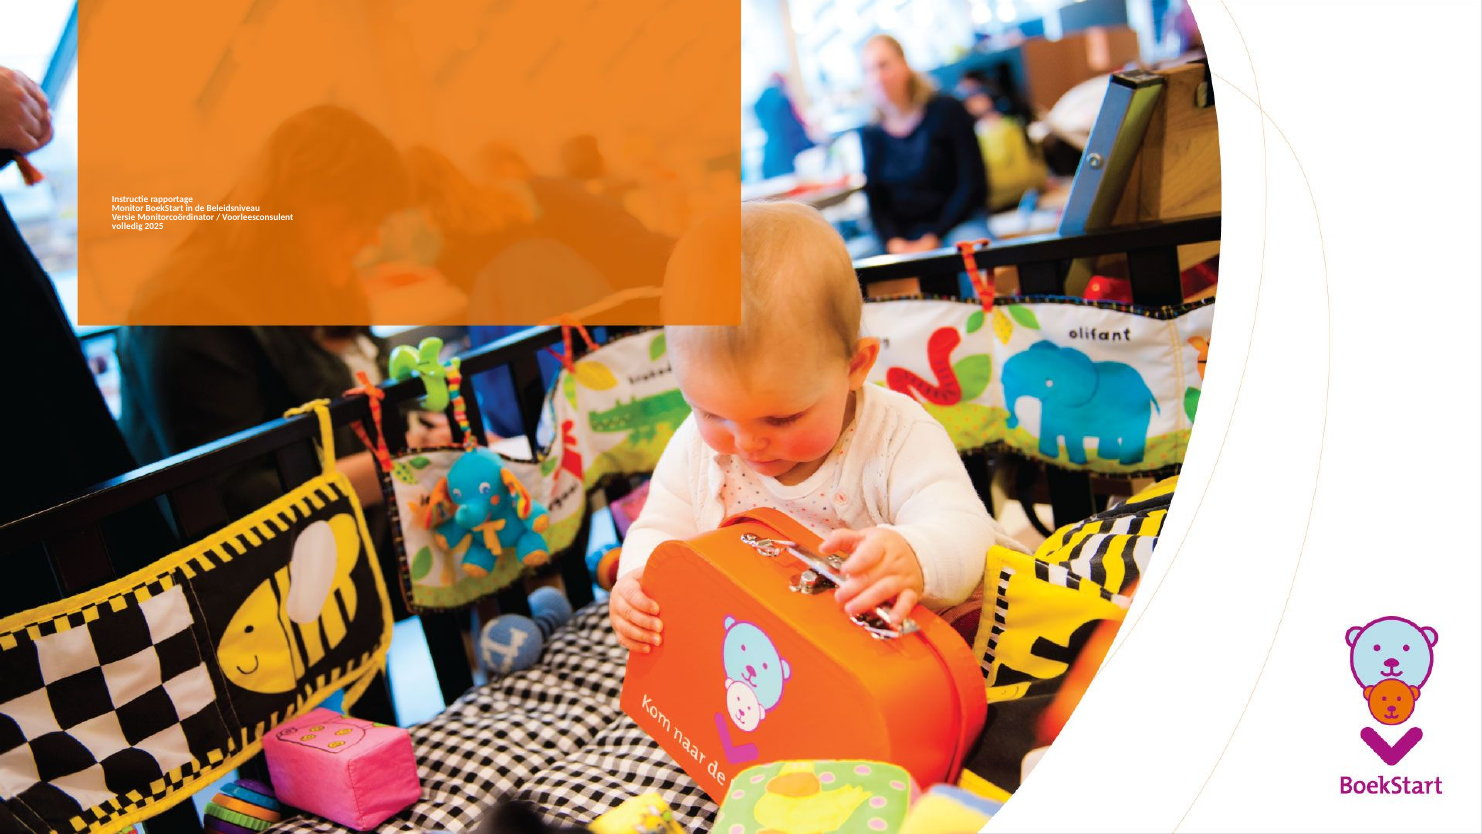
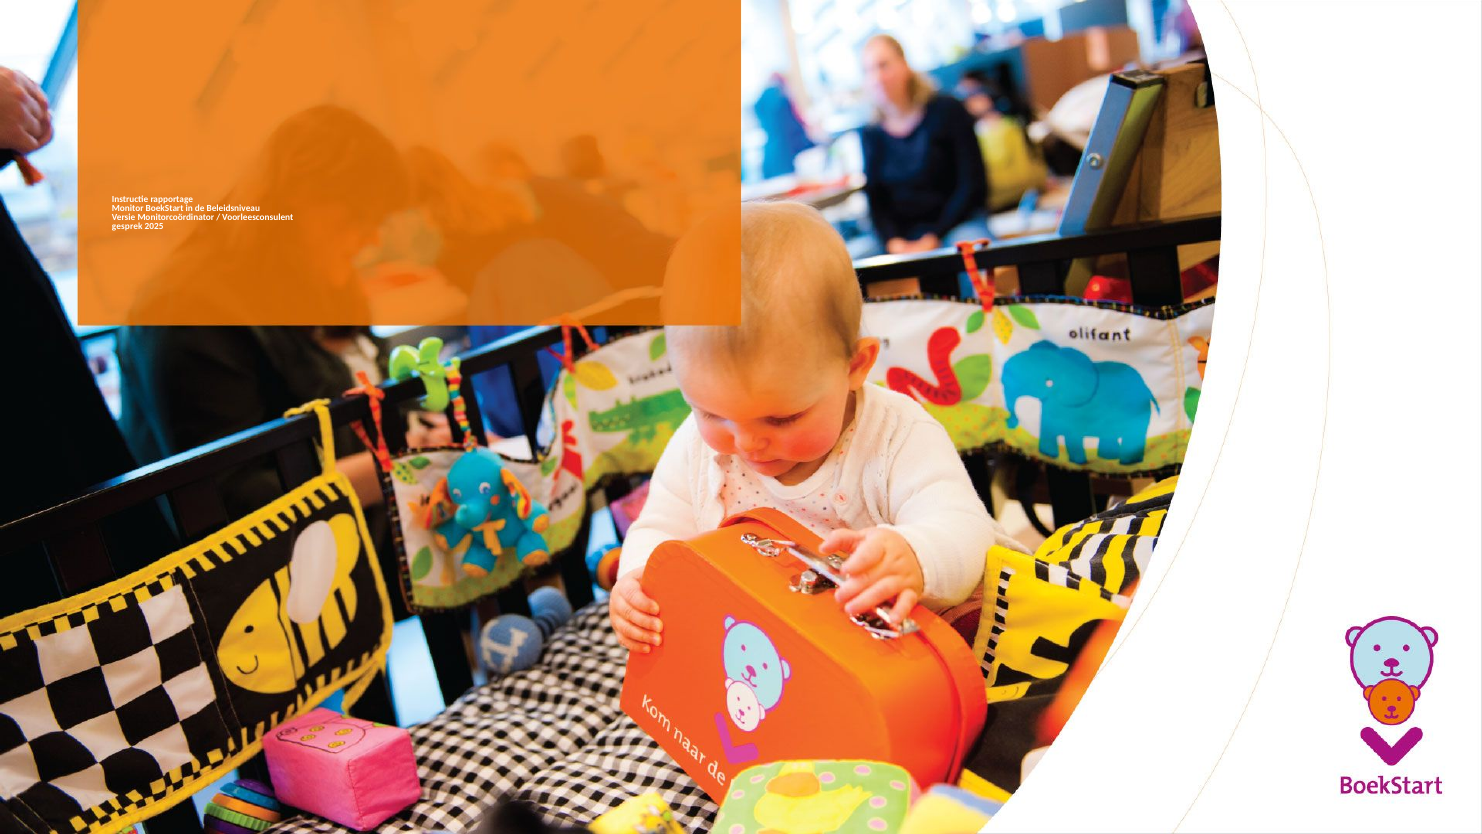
volledig: volledig -> gesprek
